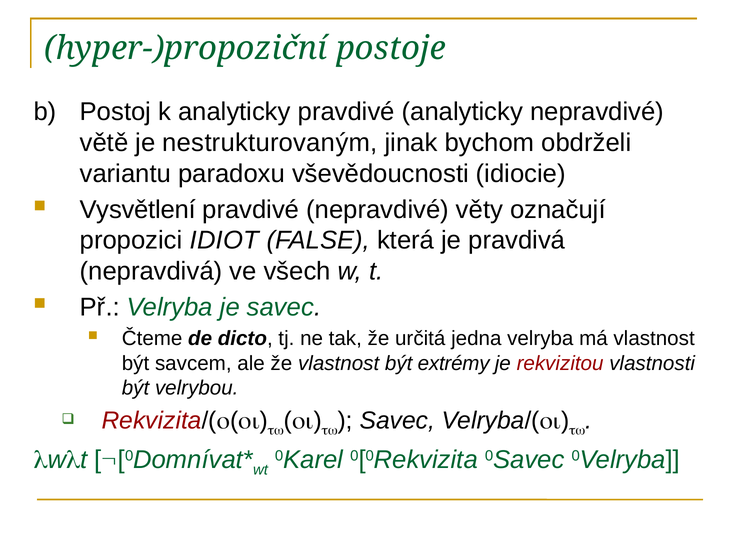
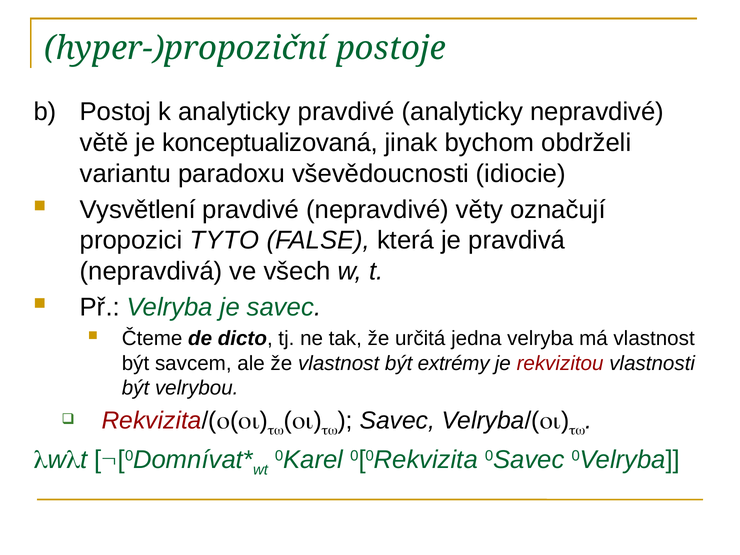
nestrukturovaným: nestrukturovaným -> konceptualizovaná
IDIOT: IDIOT -> TYTO
